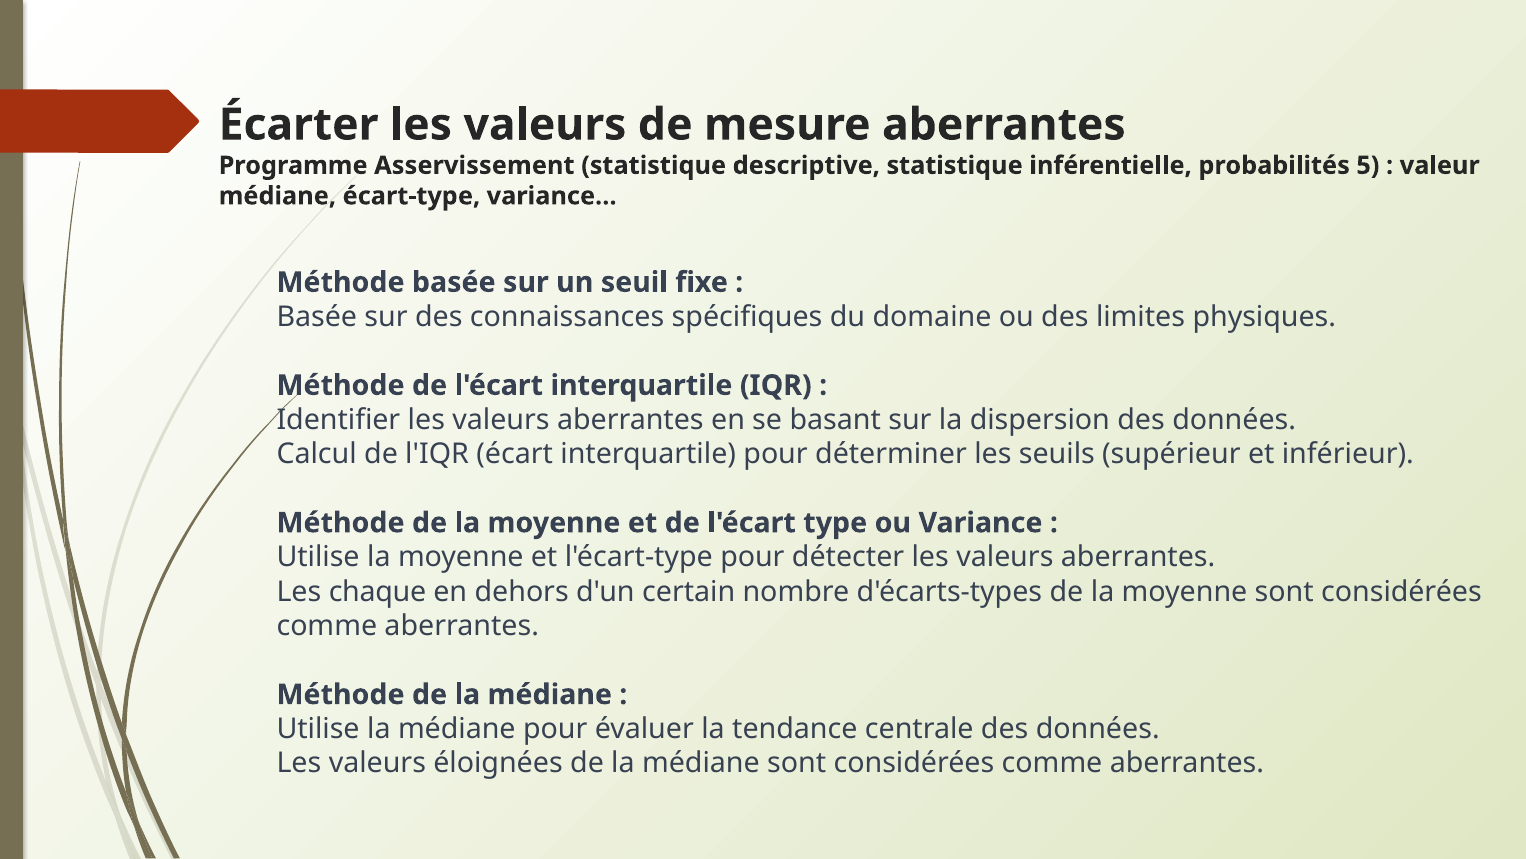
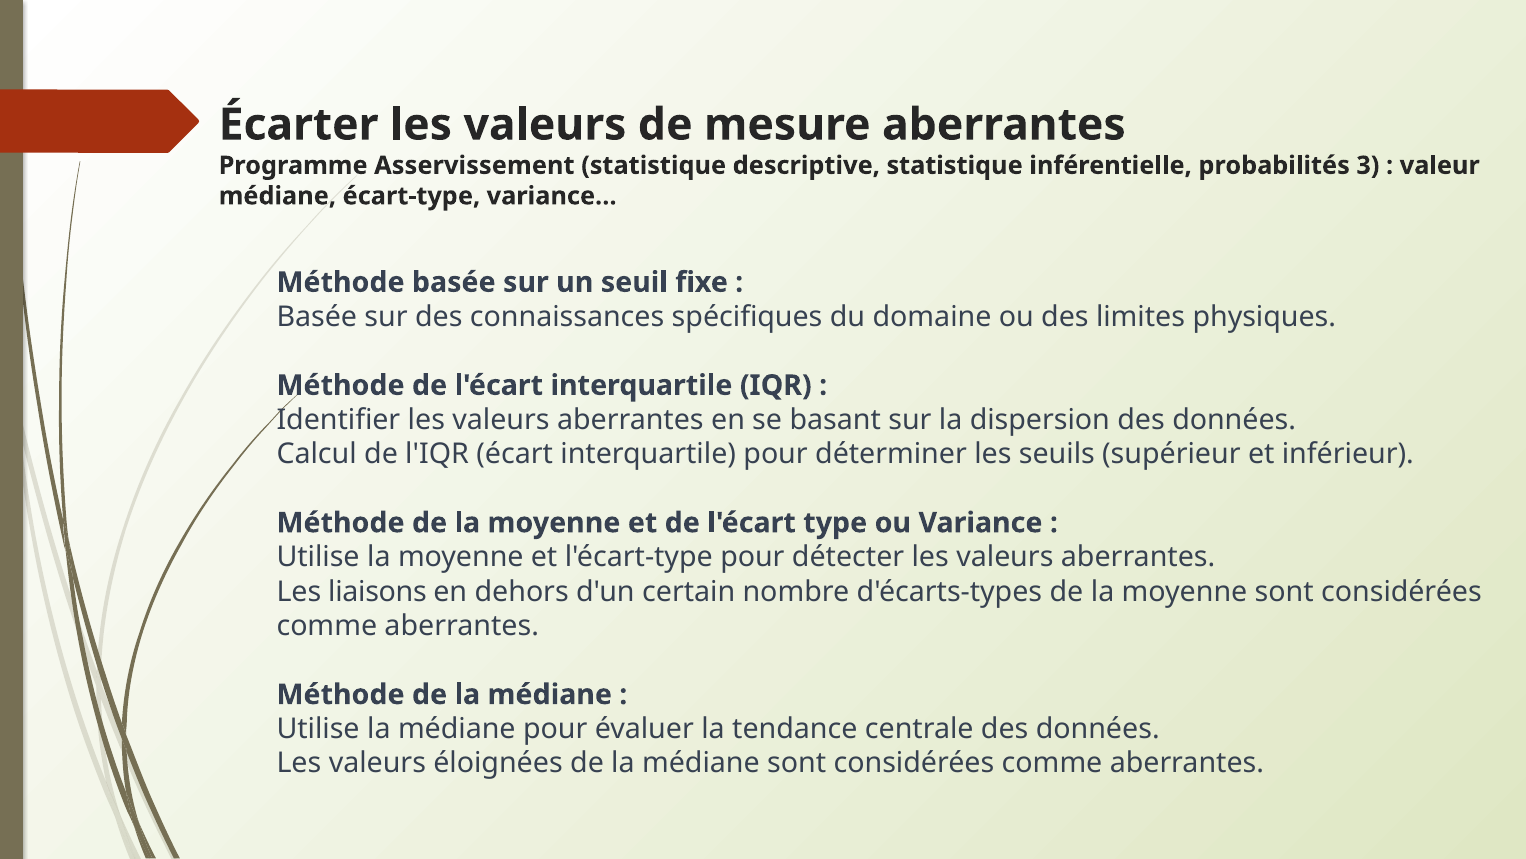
5: 5 -> 3
chaque: chaque -> liaisons
